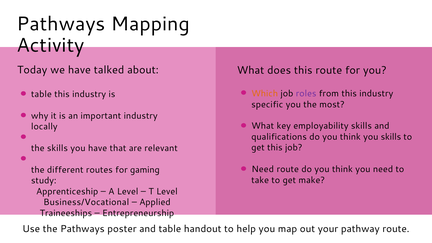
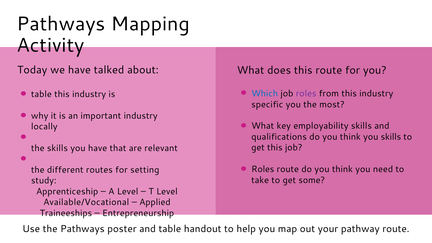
Which colour: orange -> blue
Need at (263, 169): Need -> Roles
gaming: gaming -> setting
make: make -> some
Business/Vocational: Business/Vocational -> Available/Vocational
